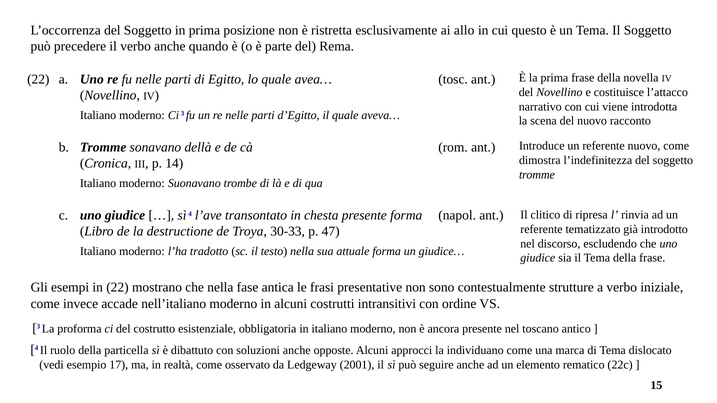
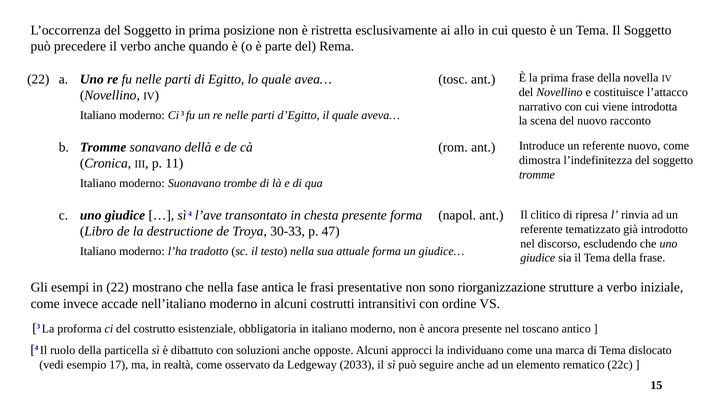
14: 14 -> 11
contestualmente: contestualmente -> riorganizzazione
2001: 2001 -> 2033
